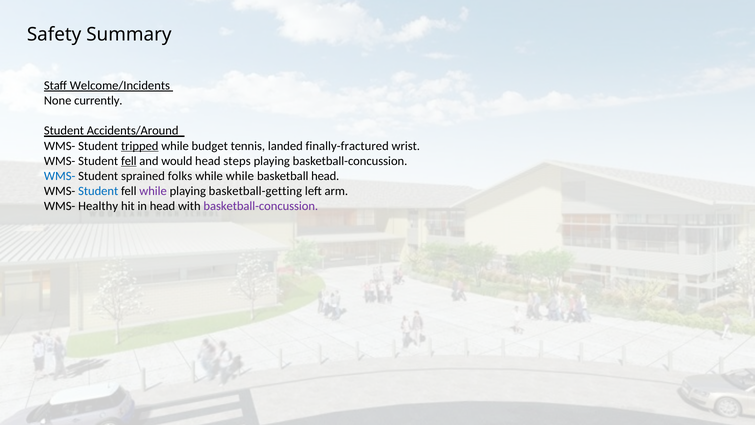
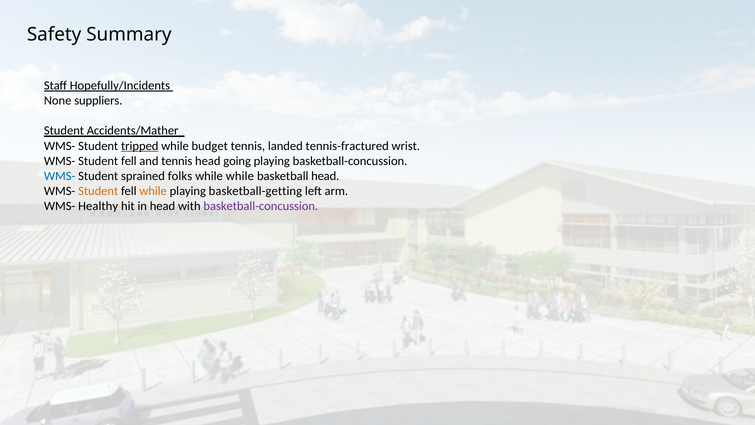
Welcome/Incidents: Welcome/Incidents -> Hopefully/Incidents
currently: currently -> suppliers
Accidents/Around: Accidents/Around -> Accidents/Mather
finally-fractured: finally-fractured -> tennis-fractured
fell at (129, 161) underline: present -> none
and would: would -> tennis
steps: steps -> going
Student at (98, 191) colour: blue -> orange
while at (153, 191) colour: purple -> orange
